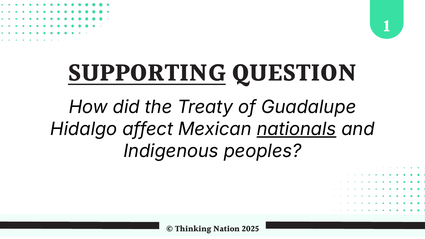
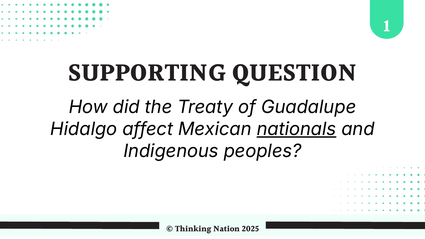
SUPPORTING underline: present -> none
